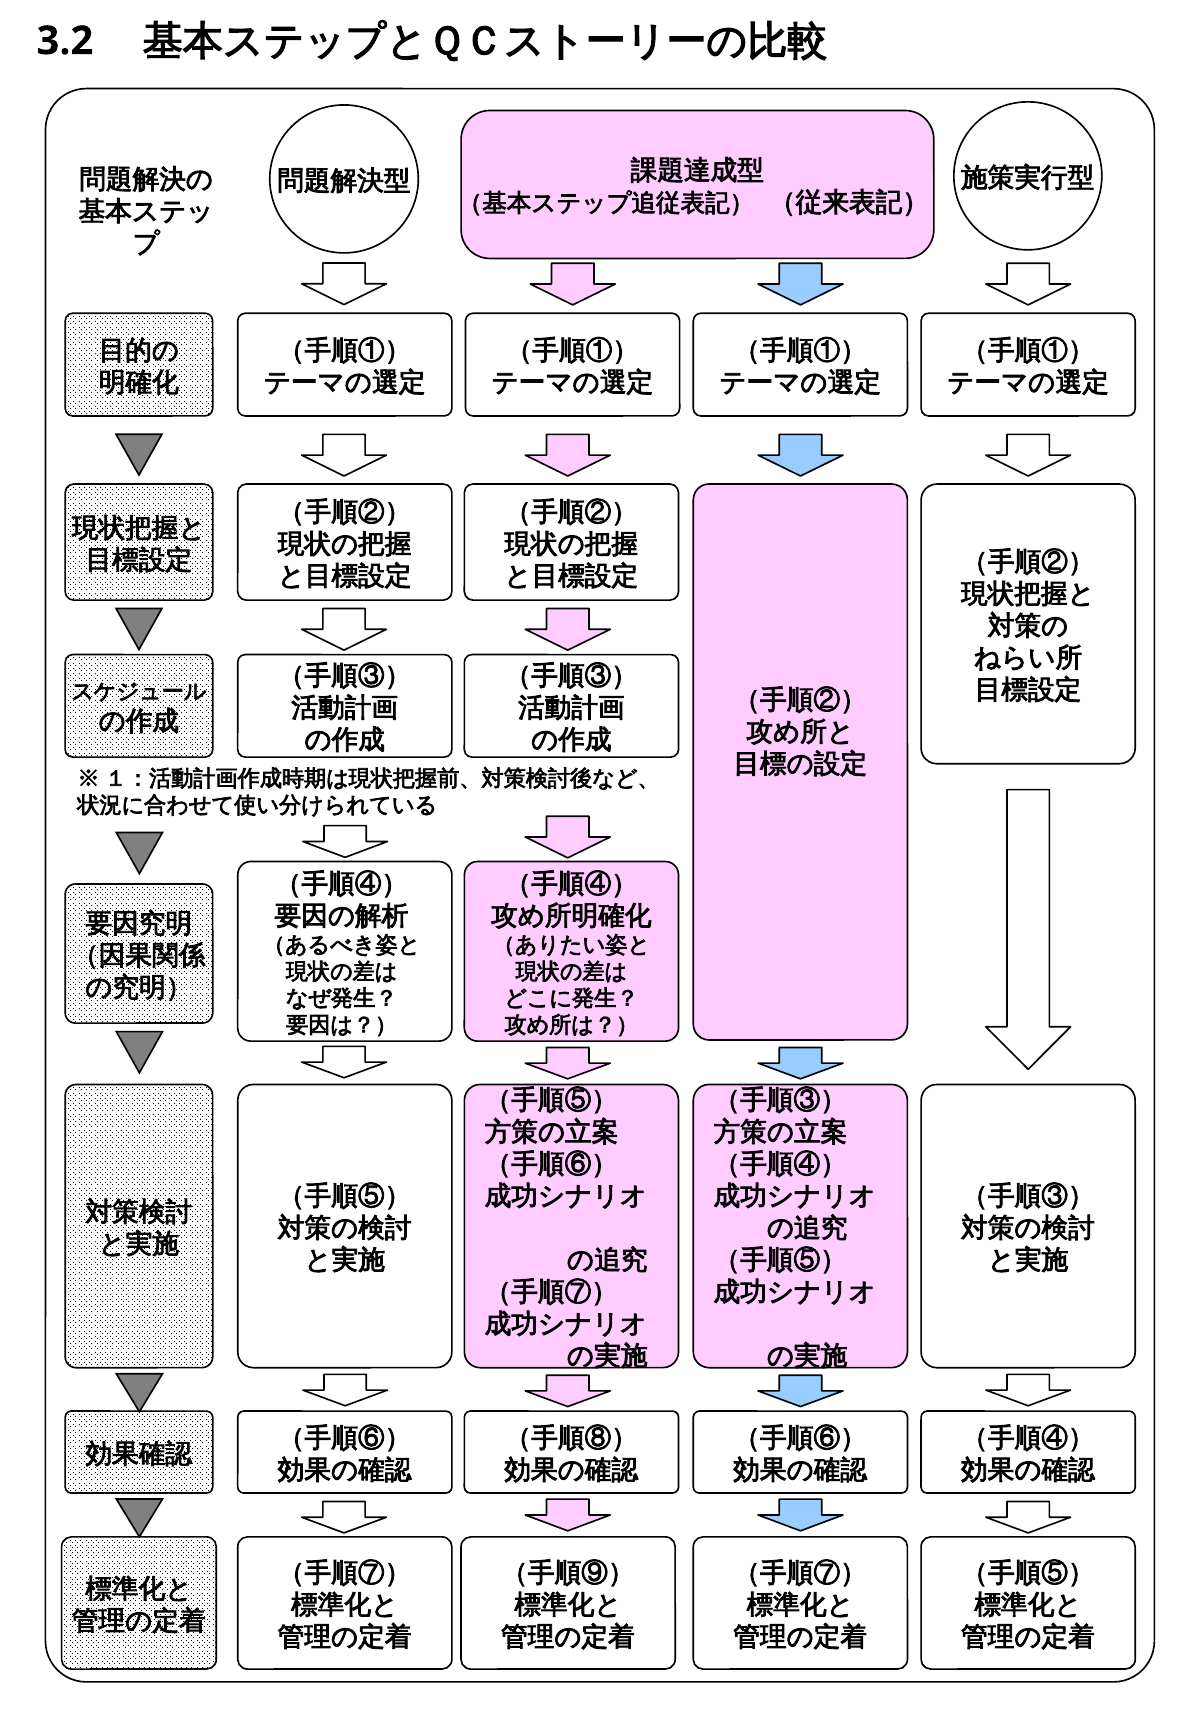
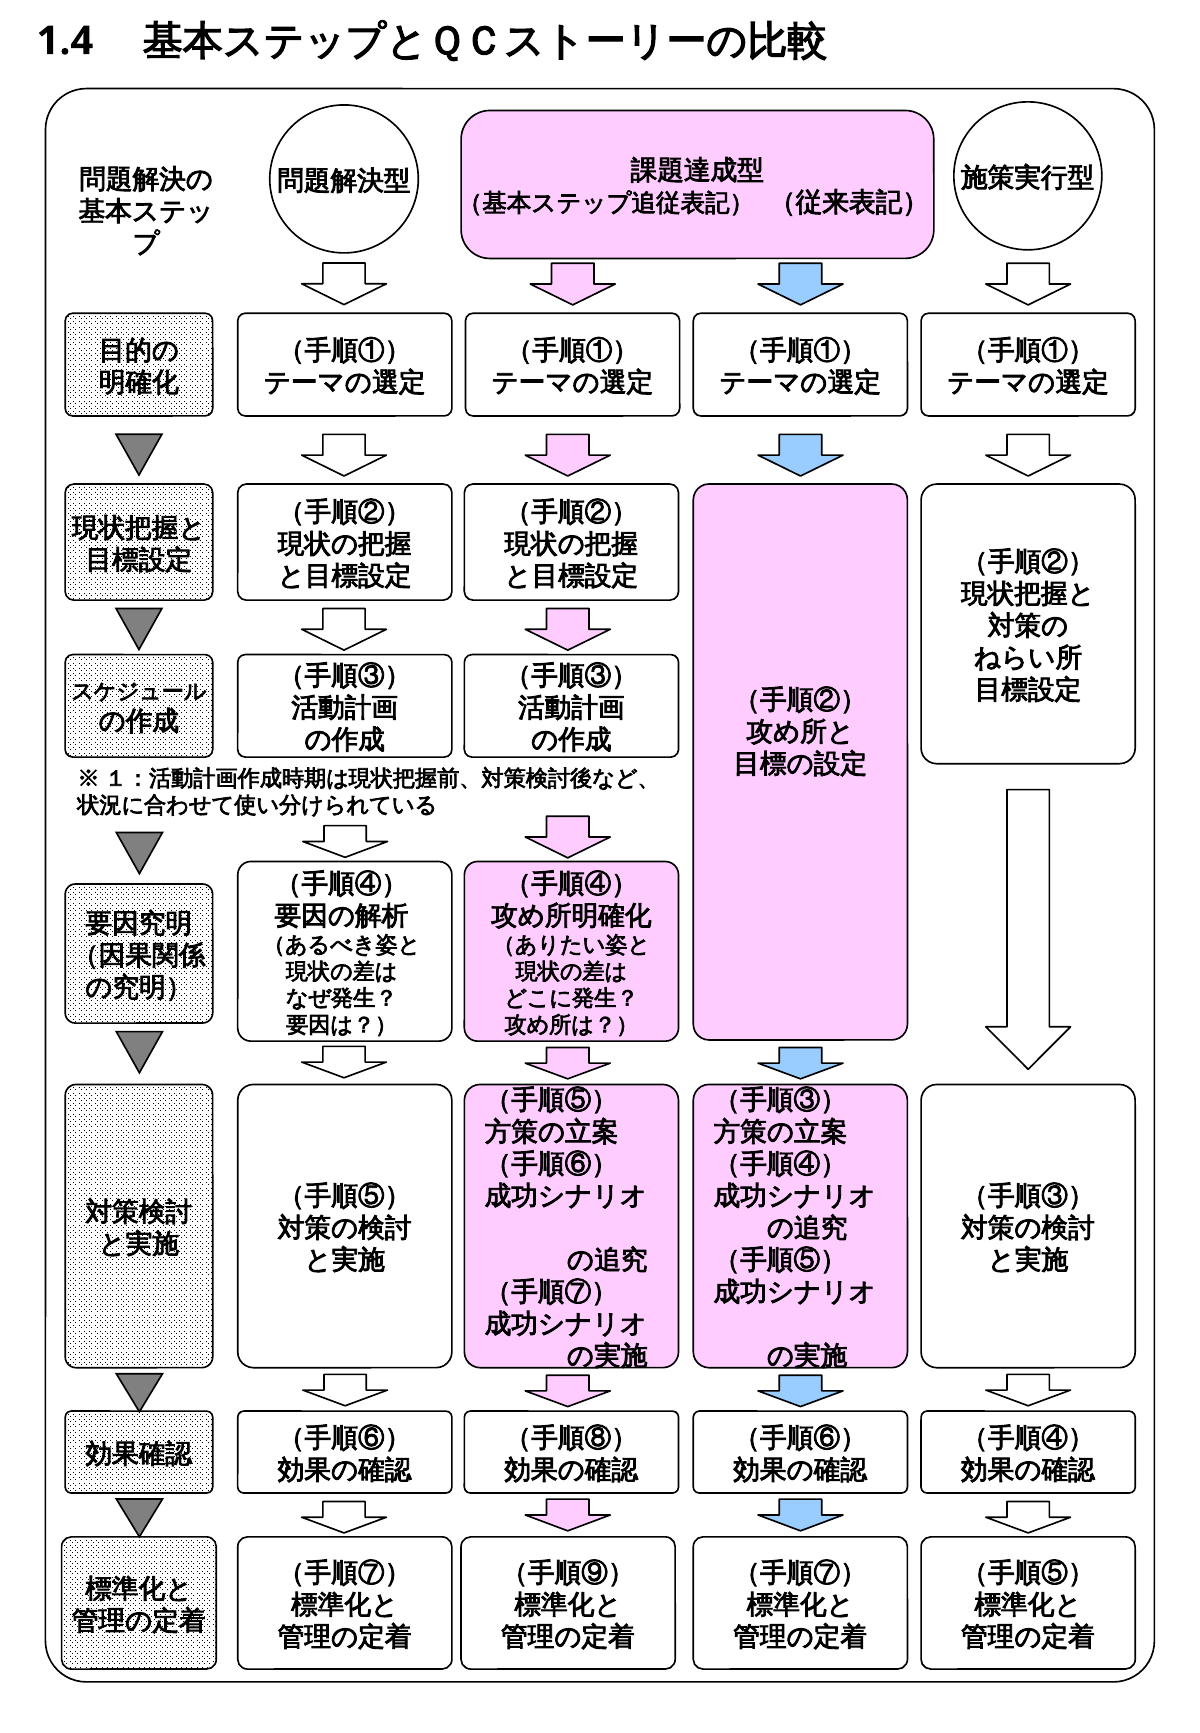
3.2: 3.2 -> 1.4
